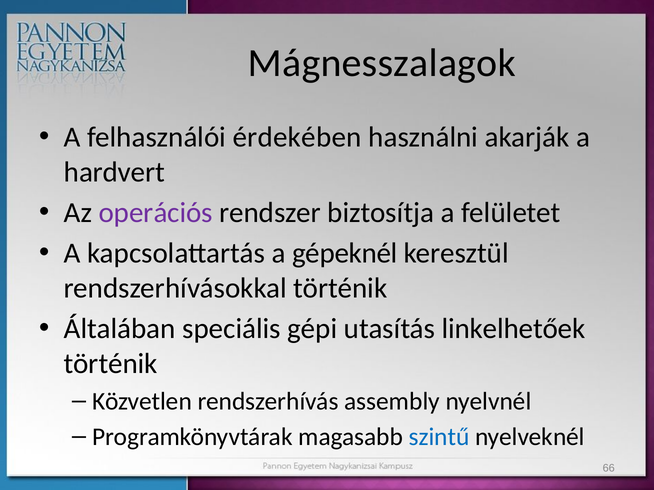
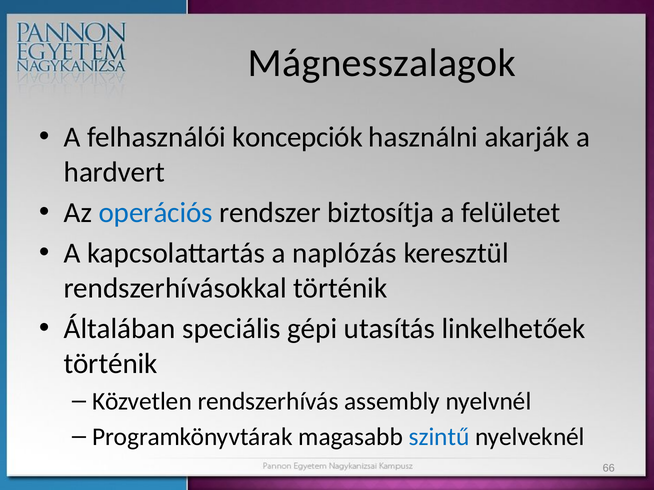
érdekében: érdekében -> koncepciók
operációs colour: purple -> blue
gépeknél: gépeknél -> naplózás
